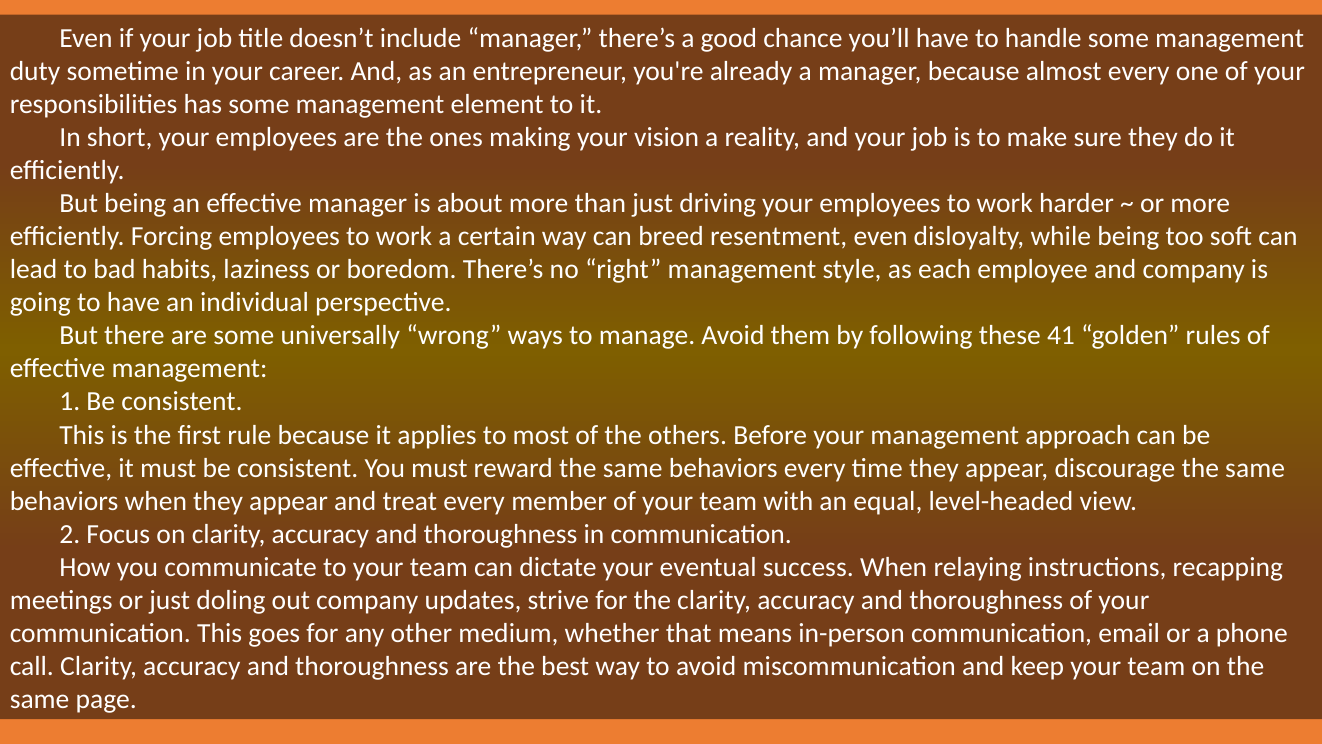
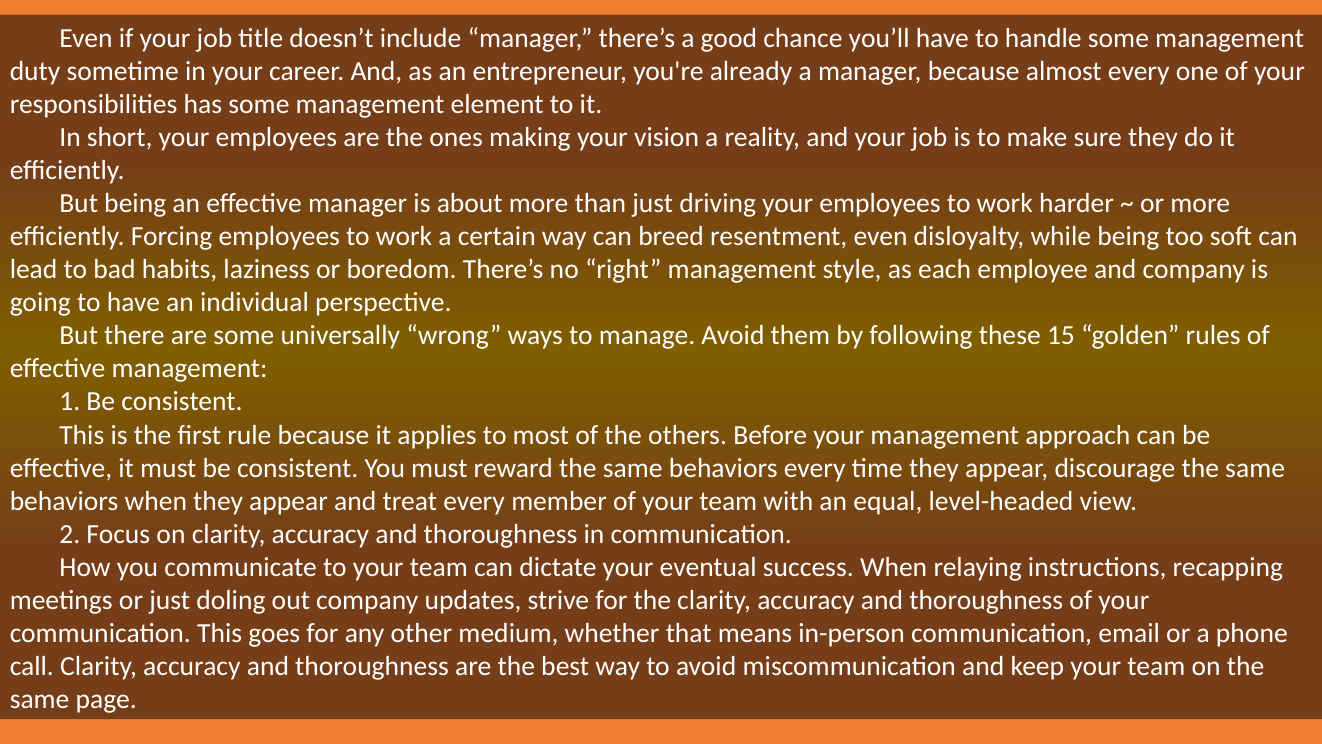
41: 41 -> 15
